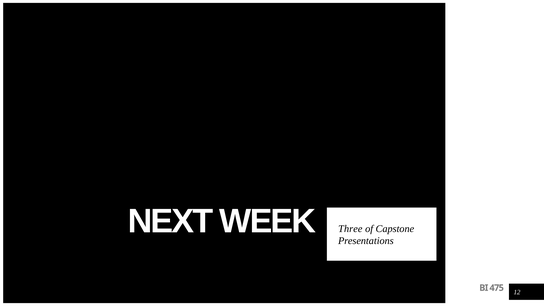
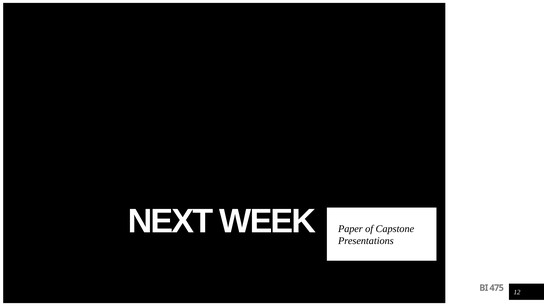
Three: Three -> Paper
